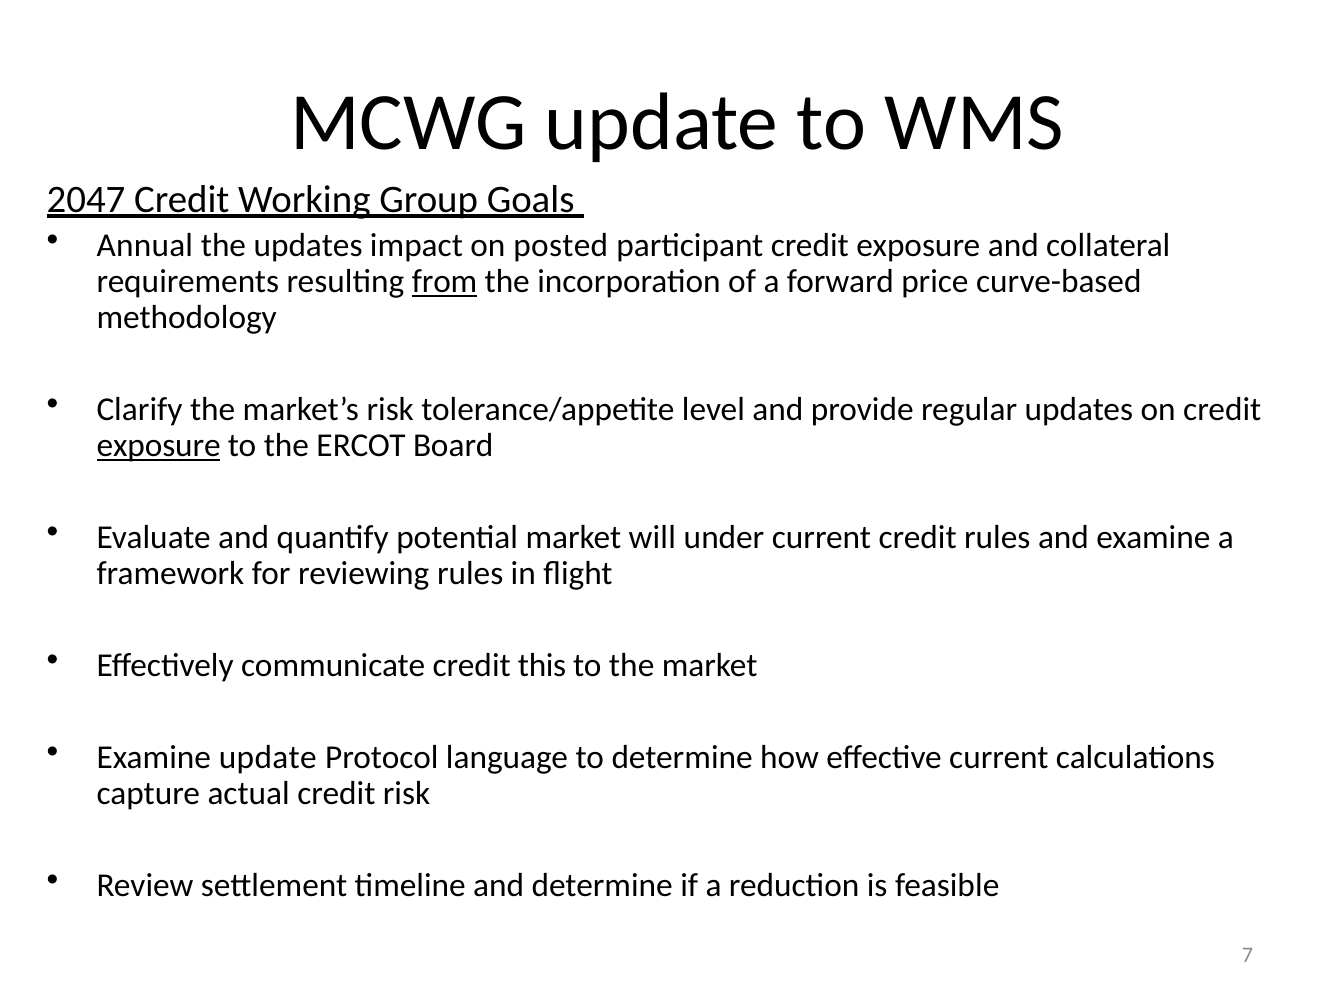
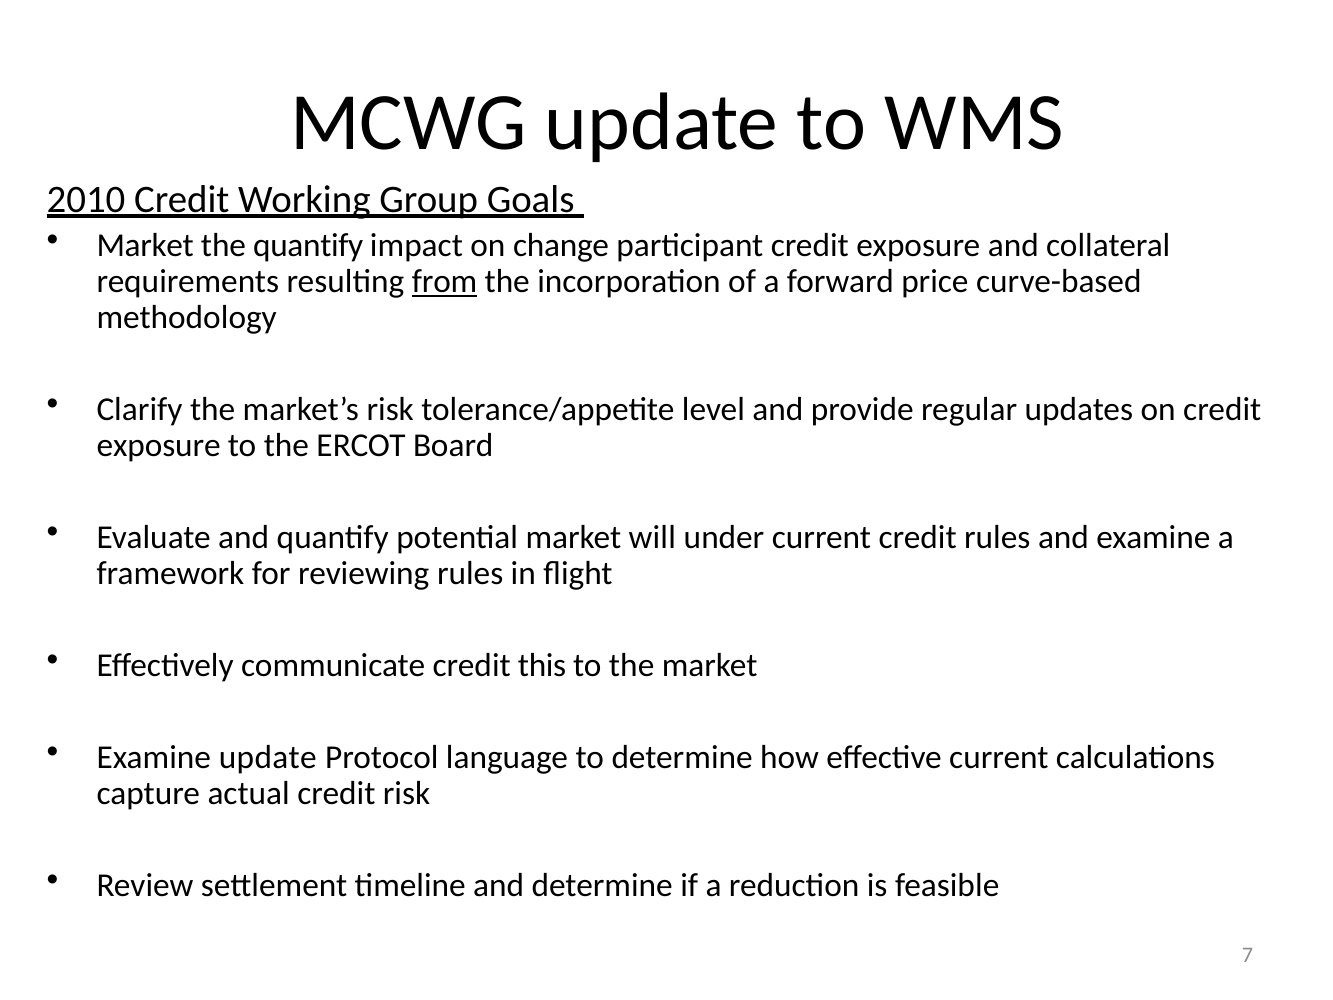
2047: 2047 -> 2010
Annual at (145, 246): Annual -> Market
the updates: updates -> quantify
posted: posted -> change
exposure at (159, 446) underline: present -> none
